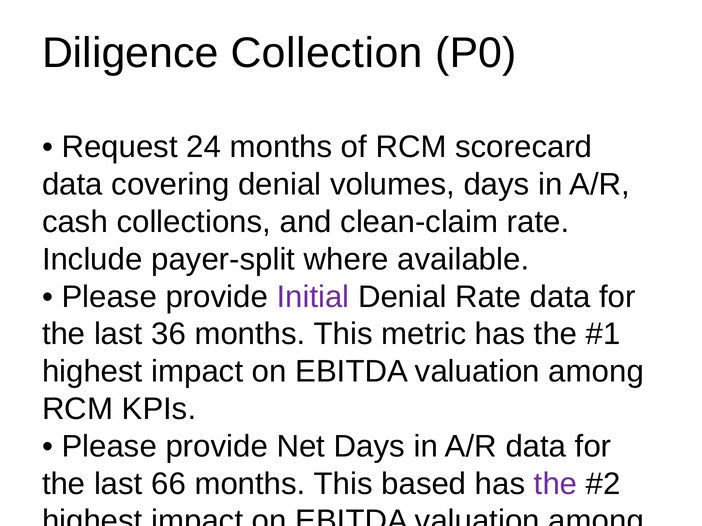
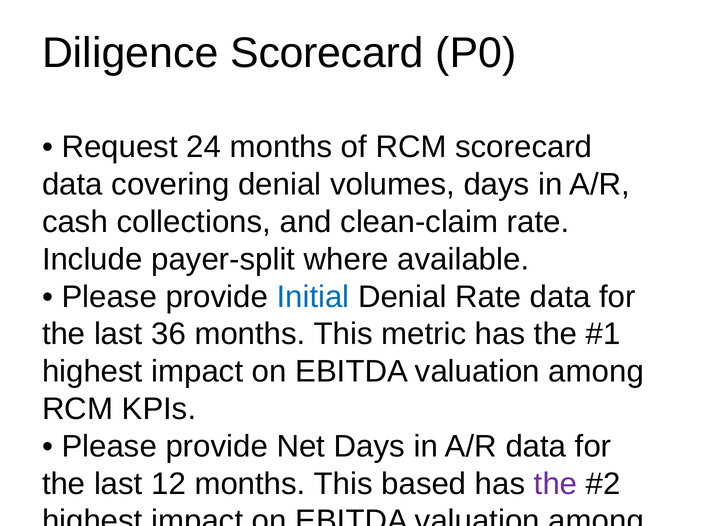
Diligence Collection: Collection -> Scorecard
Initial colour: purple -> blue
66: 66 -> 12
